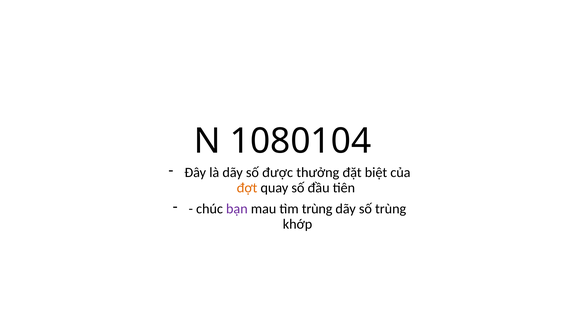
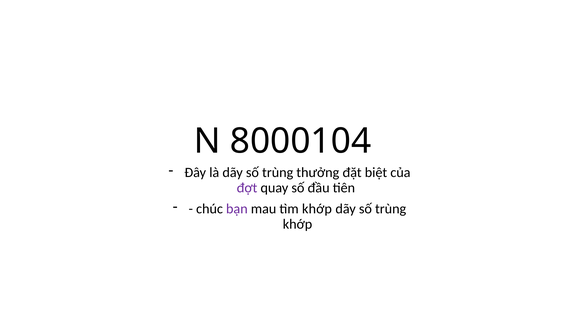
1080104: 1080104 -> 8000104
là dãy số được: được -> trùng
đợt colour: orange -> purple
tìm trùng: trùng -> khớp
